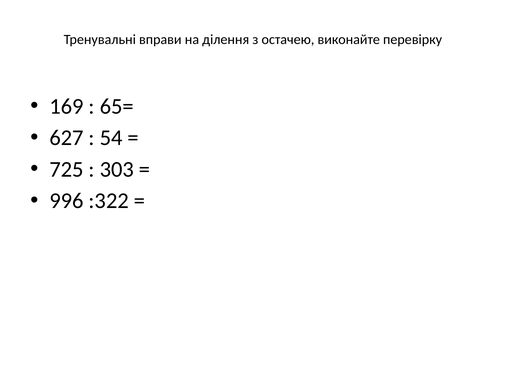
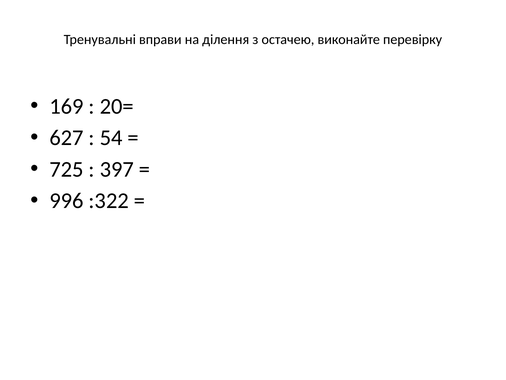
65=: 65= -> 20=
303: 303 -> 397
